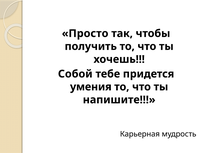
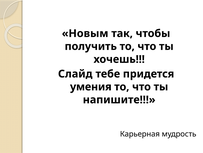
Просто: Просто -> Новым
Собой: Собой -> Слайд
